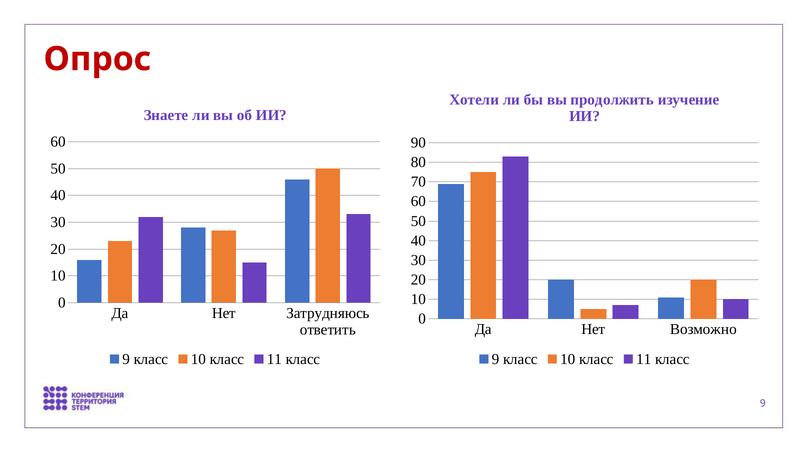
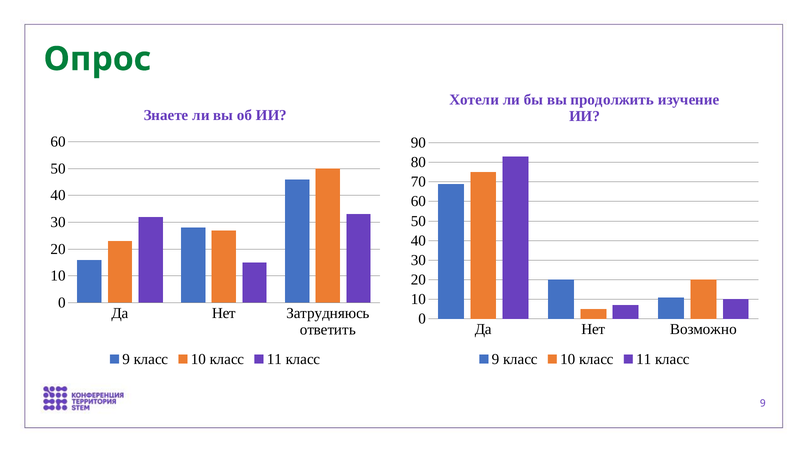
Опрос colour: red -> green
